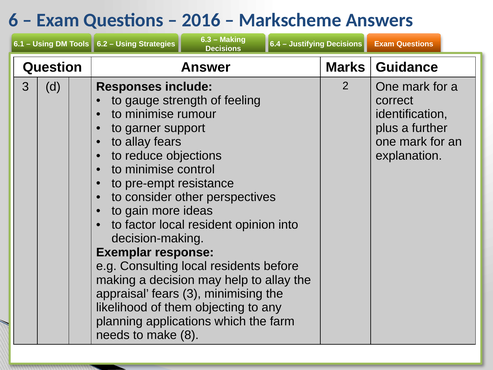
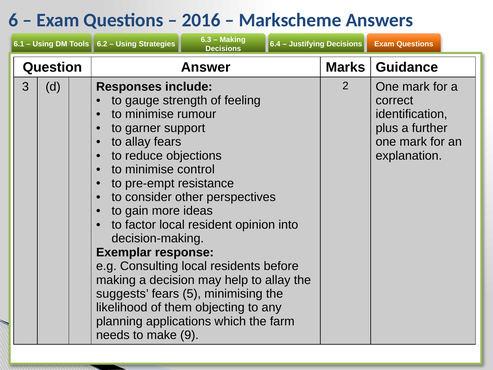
appraisal: appraisal -> suggests
fears 3: 3 -> 5
8: 8 -> 9
